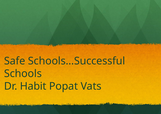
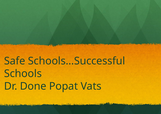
Habit: Habit -> Done
